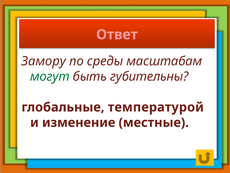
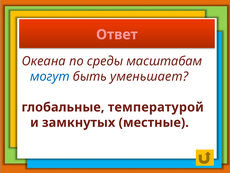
Замору: Замору -> Океана
могут colour: green -> blue
губительны: губительны -> уменьшает
изменение: изменение -> замкнутых
